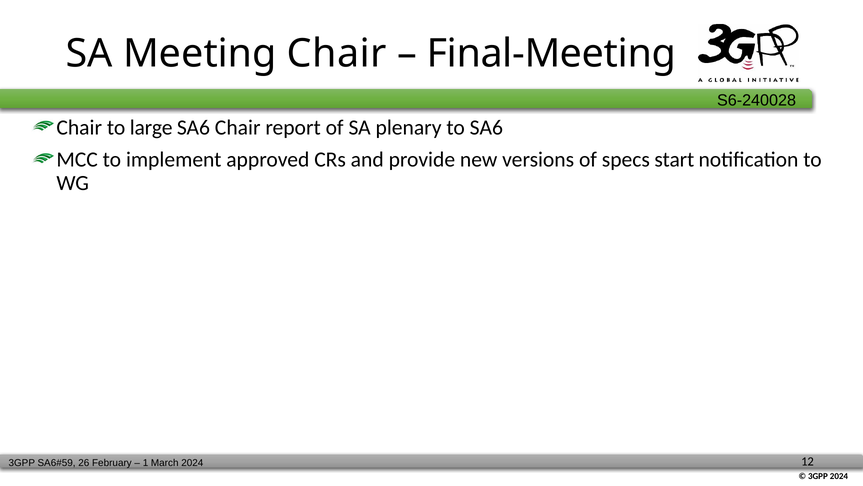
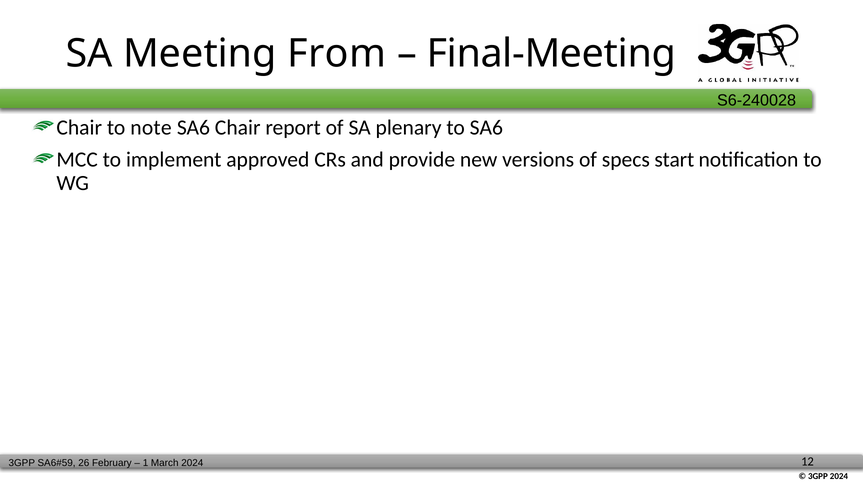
Meeting Chair: Chair -> From
large: large -> note
